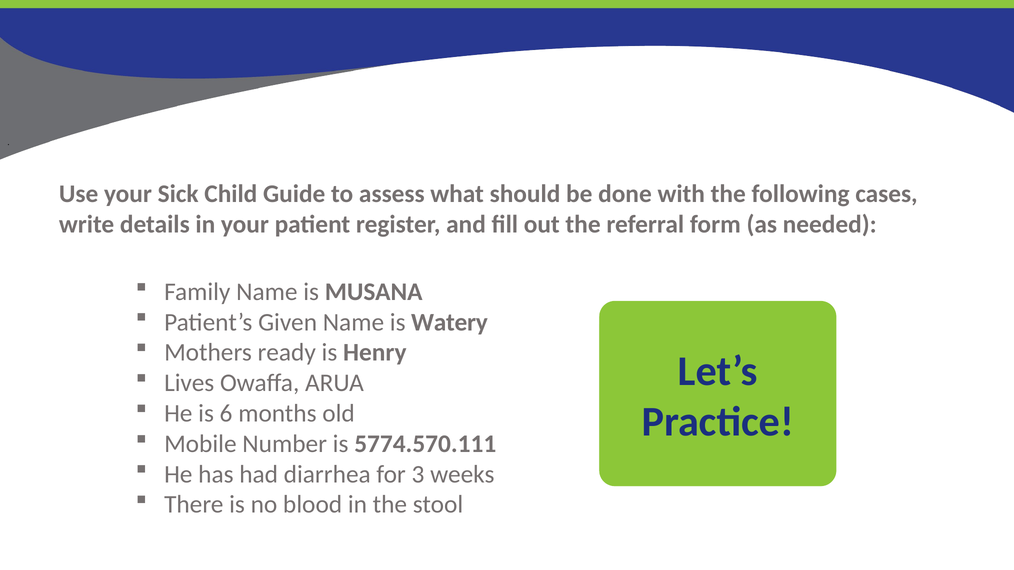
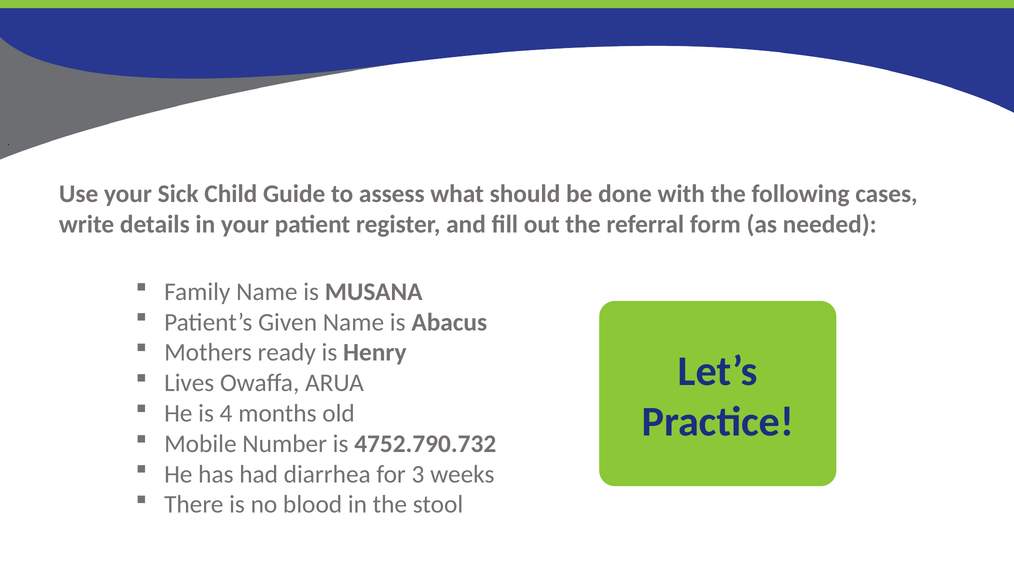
Watery: Watery -> Abacus
6: 6 -> 4
5774.570.111: 5774.570.111 -> 4752.790.732
